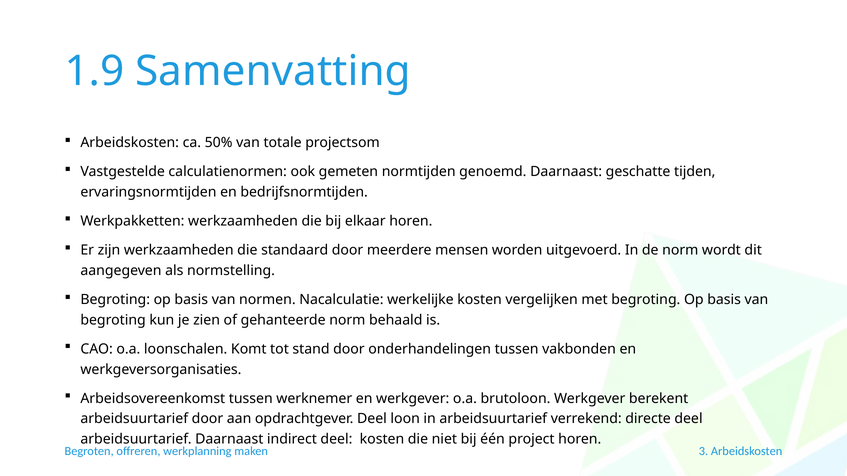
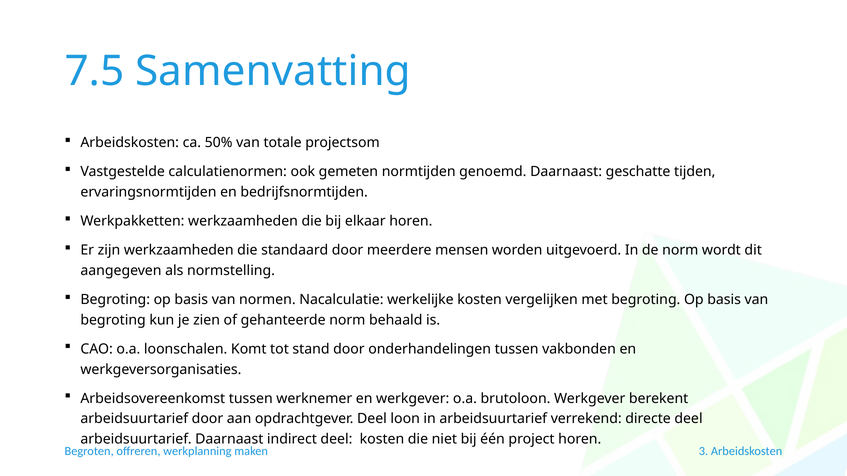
1.9: 1.9 -> 7.5
